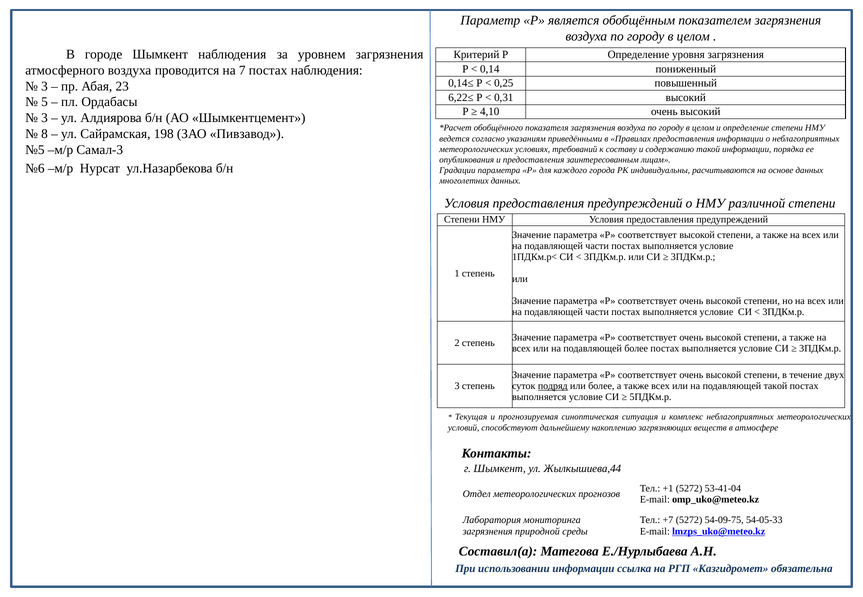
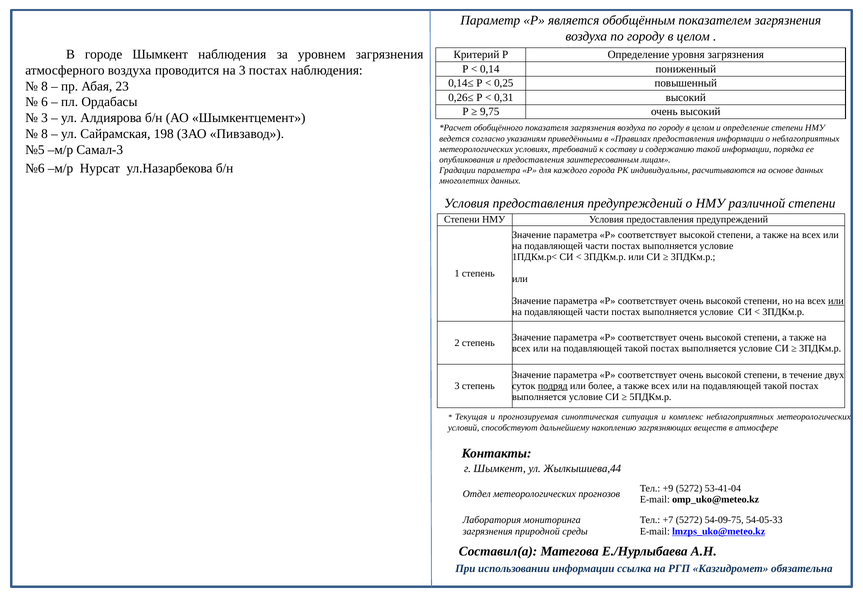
на 7: 7 -> 3
3 at (45, 86): 3 -> 8
6,22≤: 6,22≤ -> 0,26≤
5: 5 -> 6
4,10: 4,10 -> 9,75
или at (836, 301) underline: none -> present
более at (636, 349): более -> такой
+1: +1 -> +9
